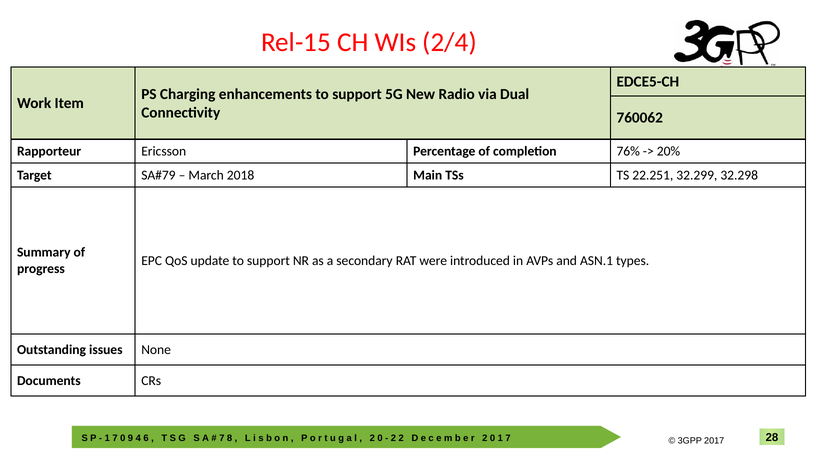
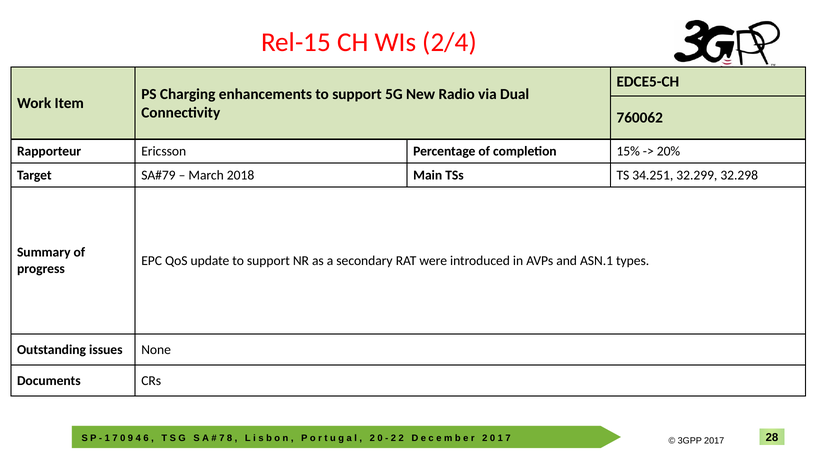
76%: 76% -> 15%
22.251: 22.251 -> 34.251
